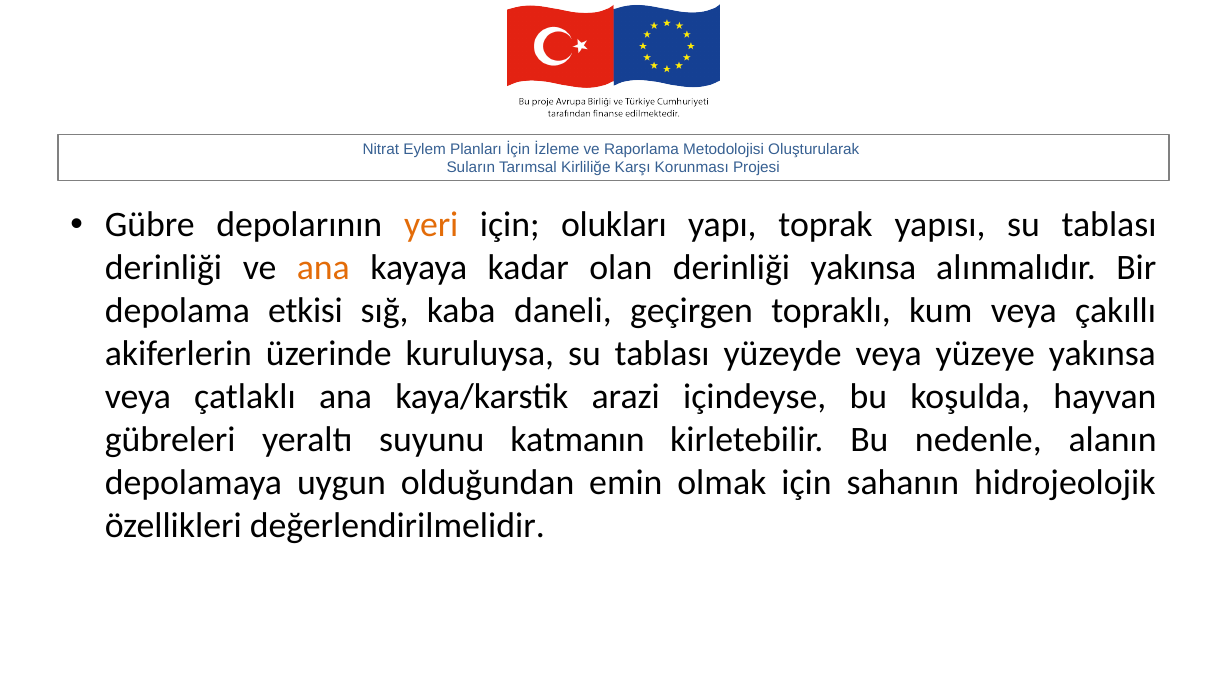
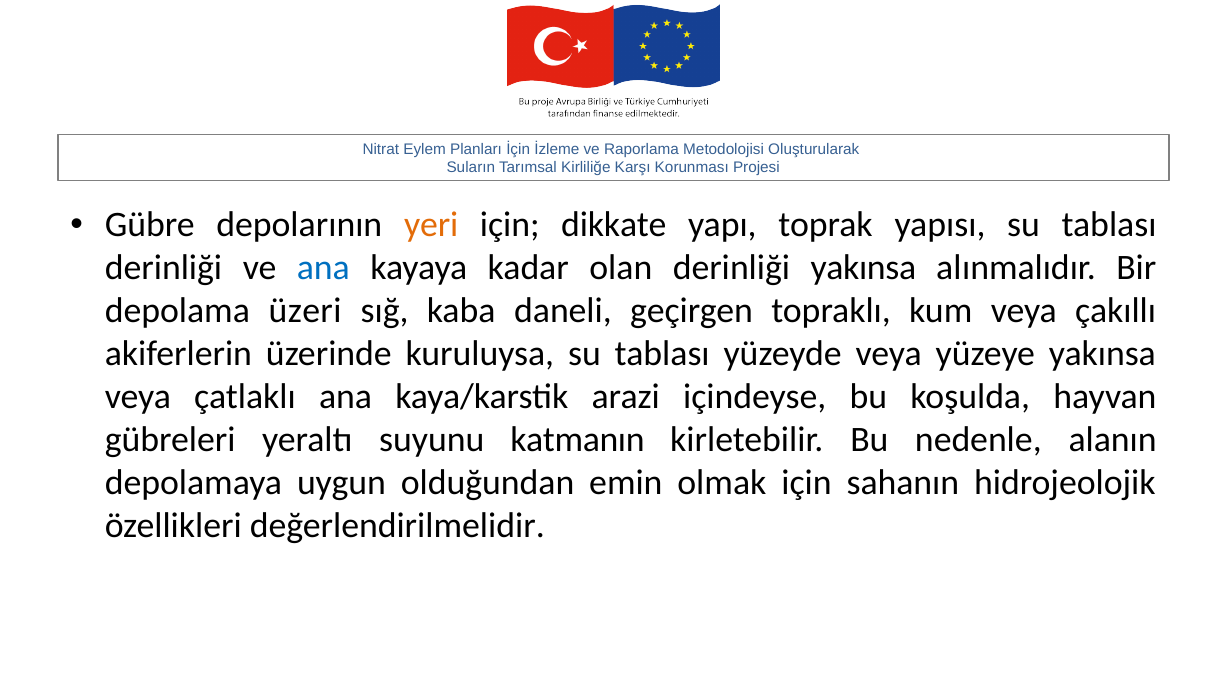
olukları: olukları -> dikkate
ana at (323, 268) colour: orange -> blue
etkisi: etkisi -> üzeri
